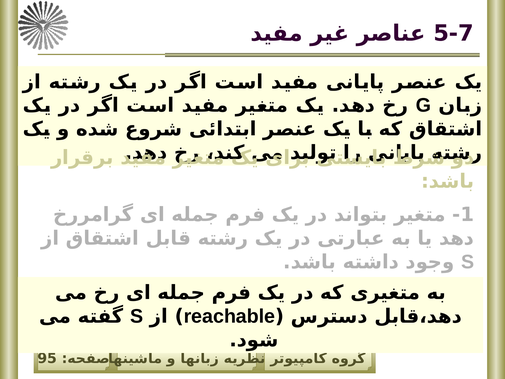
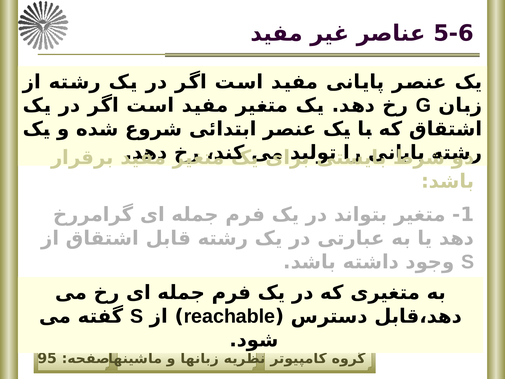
5-7: 5-7 -> 5-6
